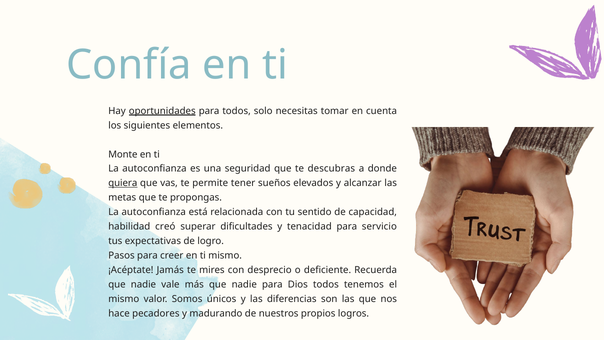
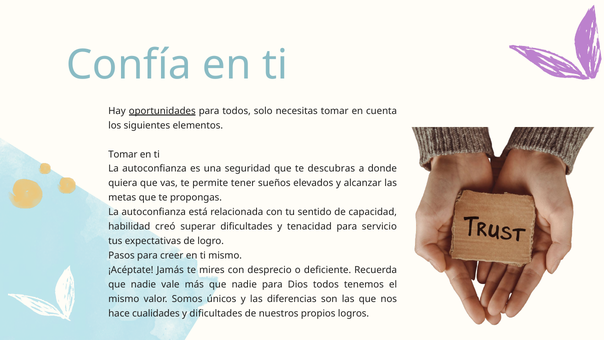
Monte at (123, 154): Monte -> Tomar
quiera underline: present -> none
pecadores: pecadores -> cualidades
y madurando: madurando -> dificultades
